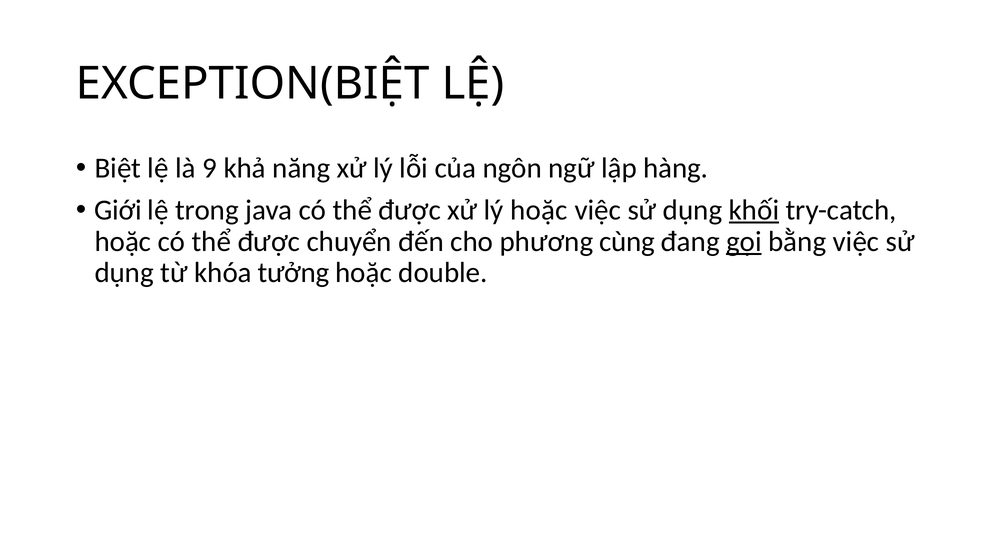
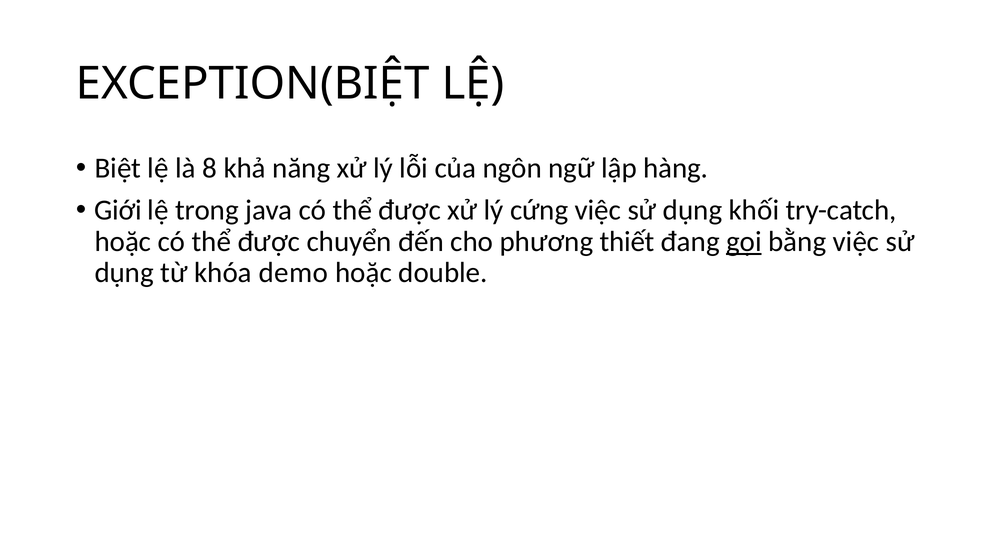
9: 9 -> 8
lý hoặc: hoặc -> cứng
khối underline: present -> none
cùng: cùng -> thiết
tưởng: tưởng -> demo
